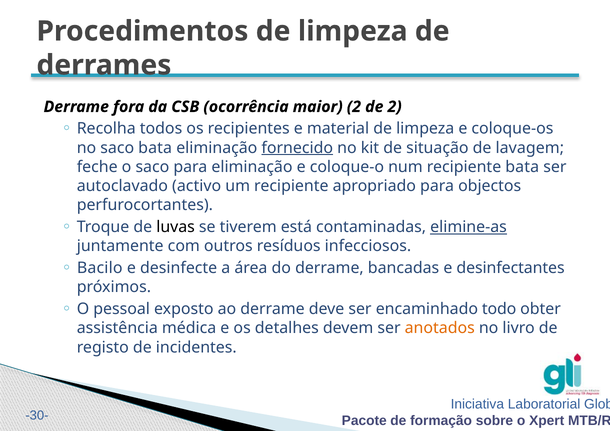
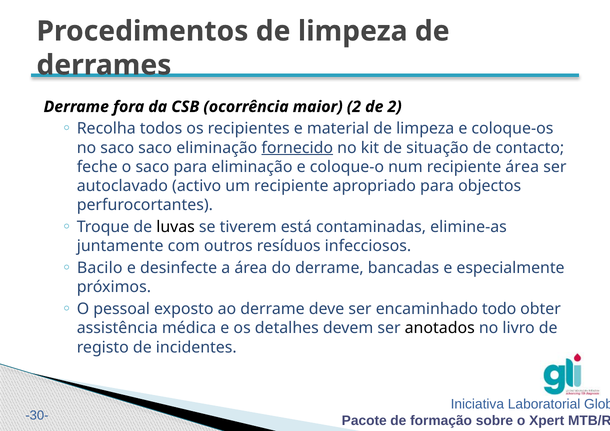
saco bata: bata -> saco
lavagem: lavagem -> contacto
recipiente bata: bata -> área
elimine-as underline: present -> none
desinfectantes: desinfectantes -> especialmente
anotados colour: orange -> black
